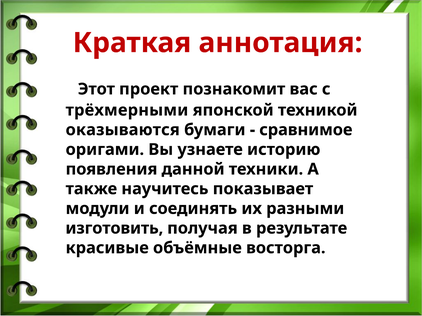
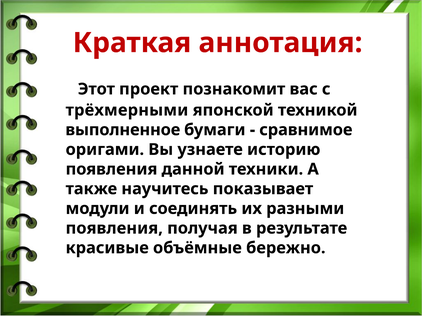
оказываются: оказываются -> выполненное
изготовить at (114, 229): изготовить -> появления
восторга: восторга -> бережно
